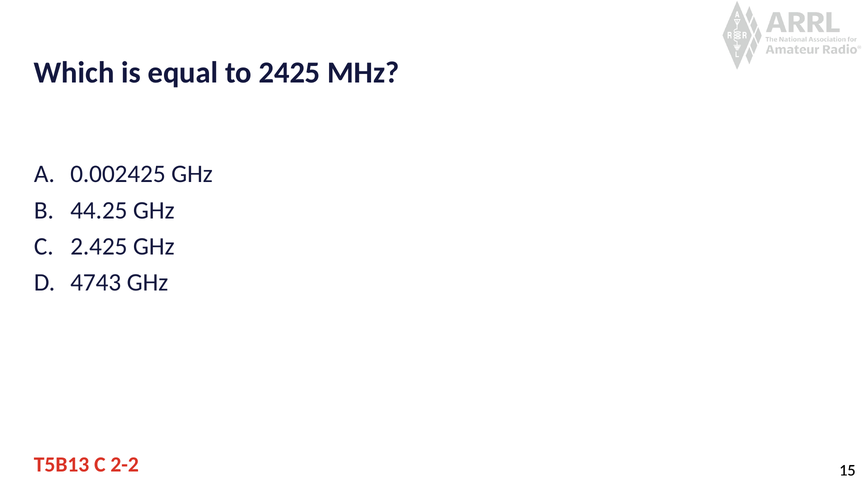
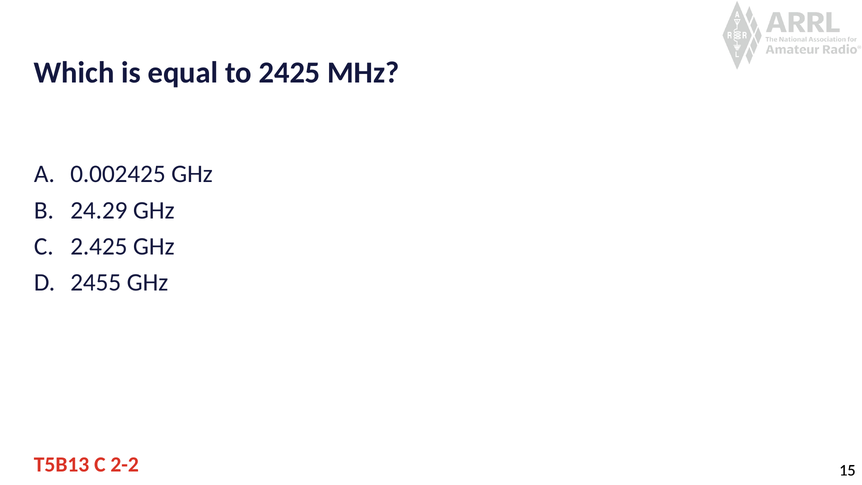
44.25: 44.25 -> 24.29
4743: 4743 -> 2455
